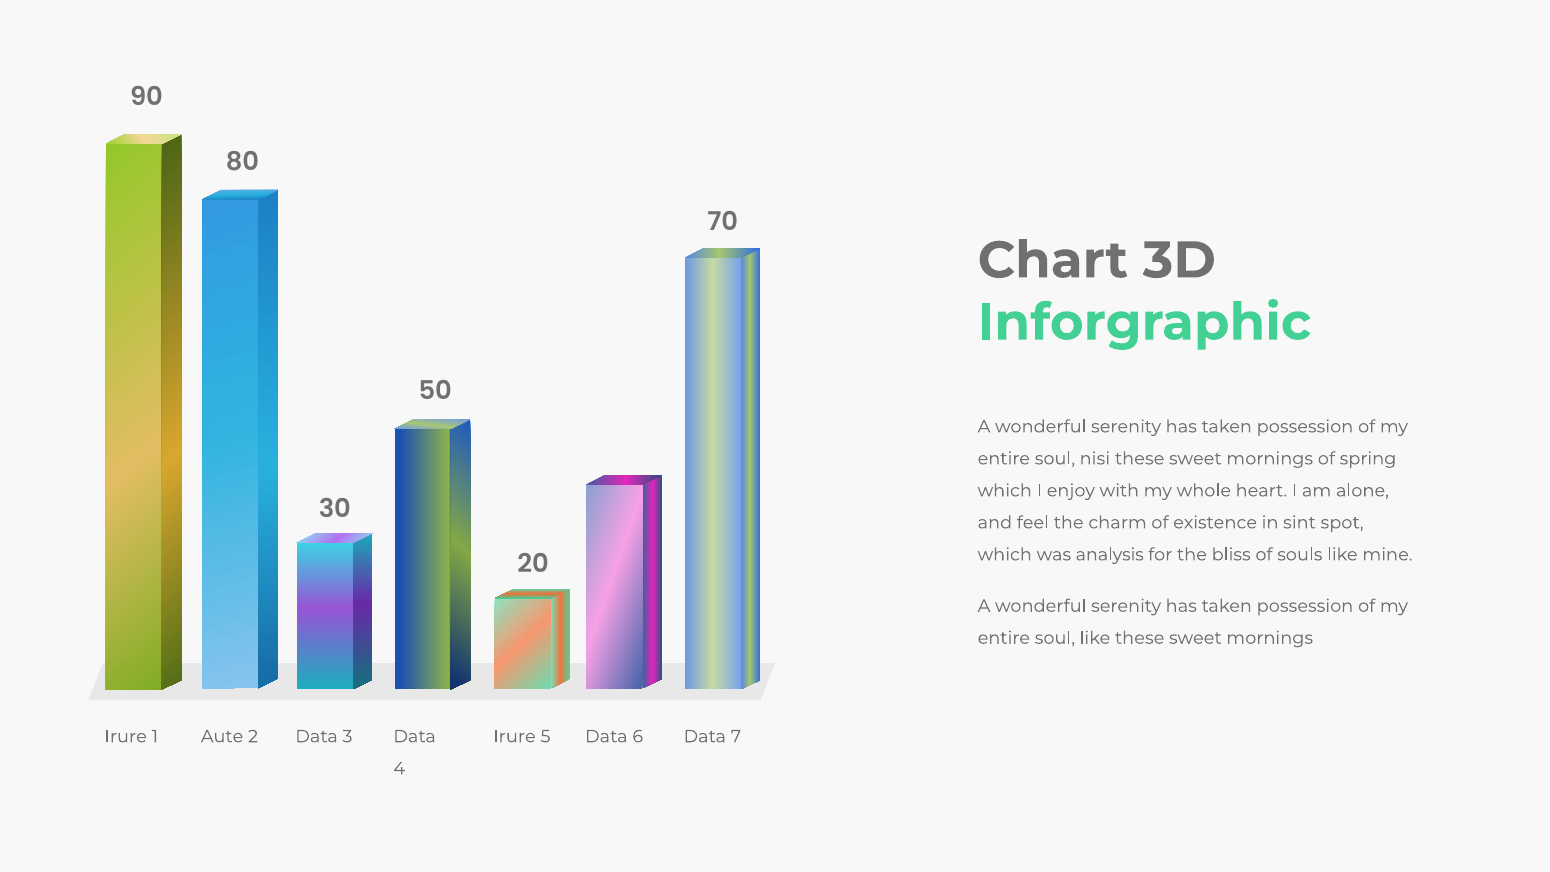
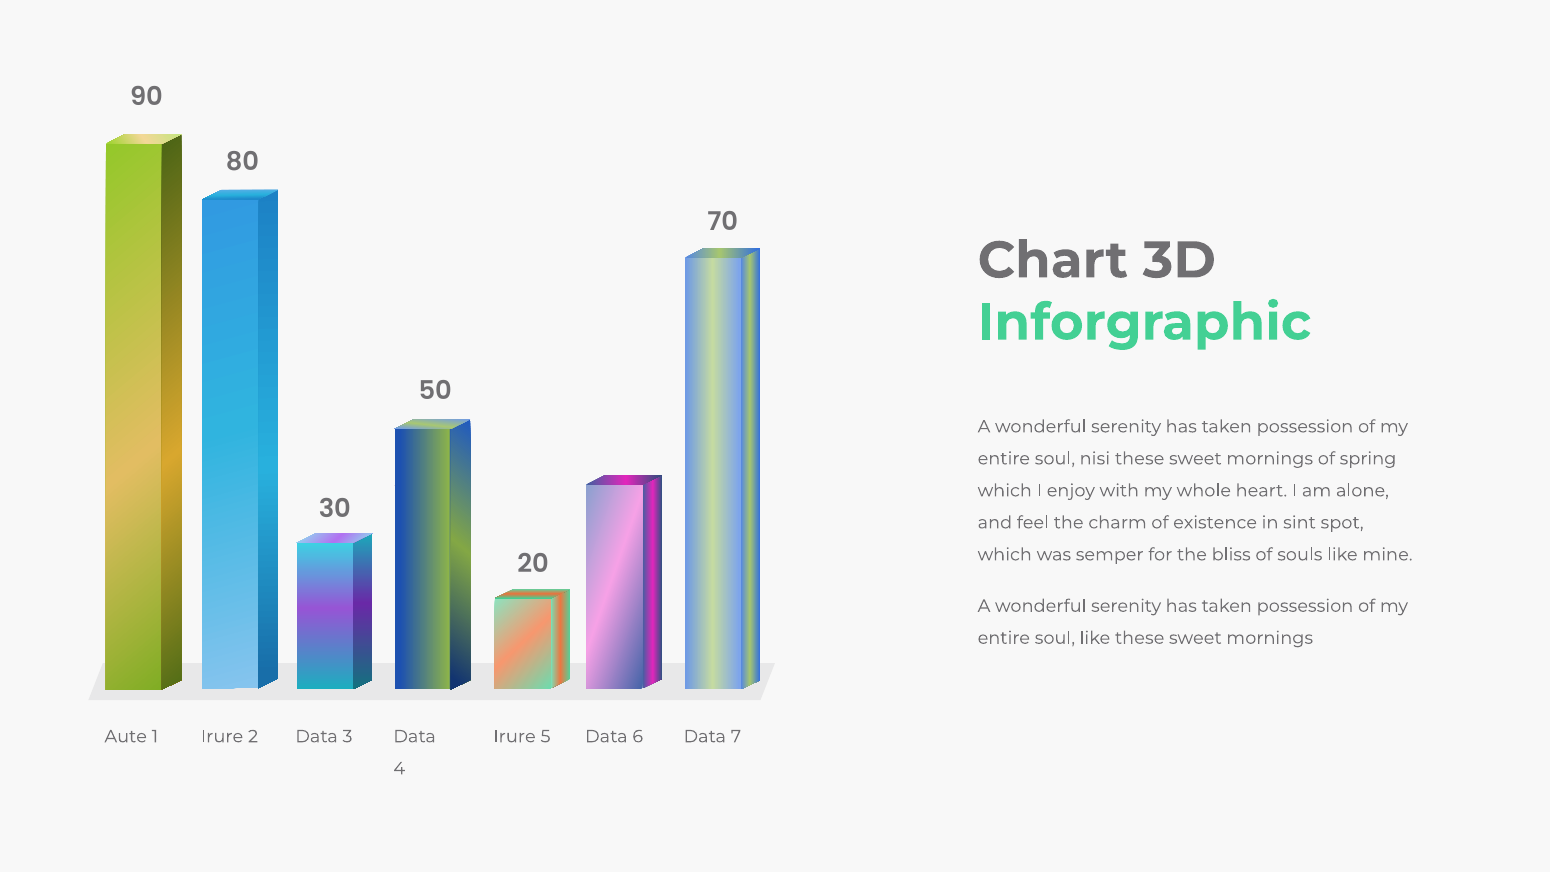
analysis: analysis -> semper
Irure at (126, 736): Irure -> Aute
1 Aute: Aute -> Irure
